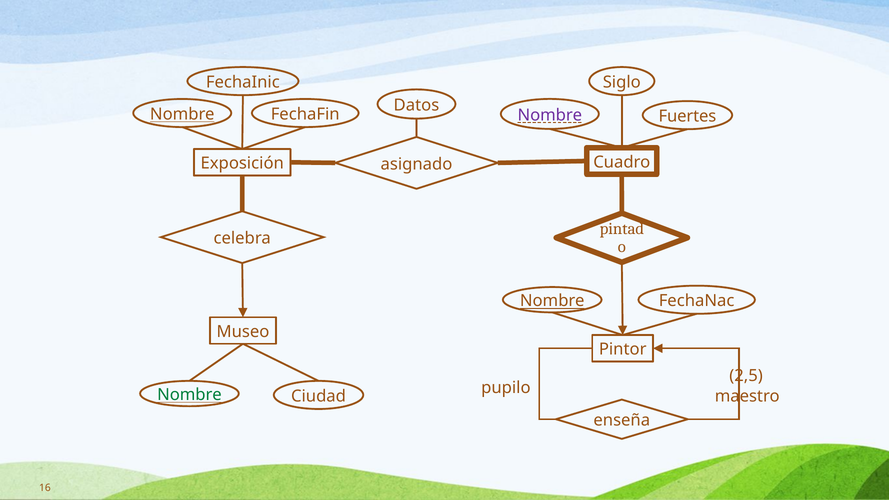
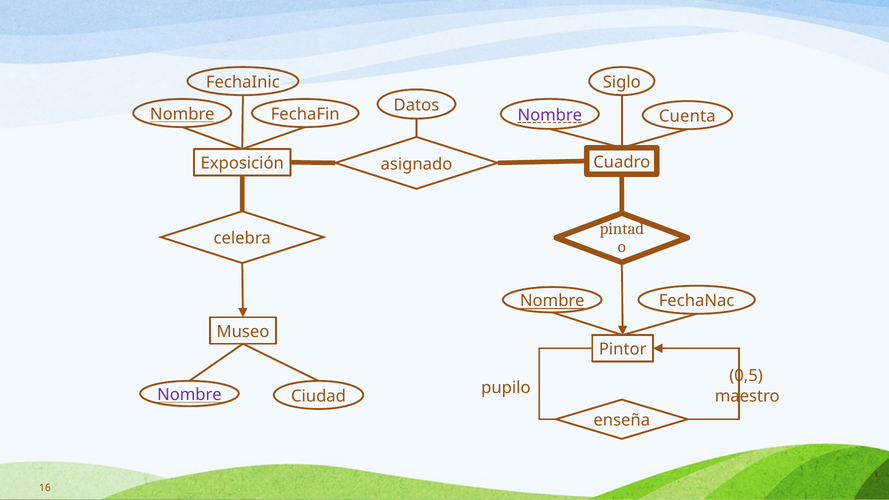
Fuertes: Fuertes -> Cuenta
2,5: 2,5 -> 0,5
Nombre at (189, 395) colour: green -> purple
